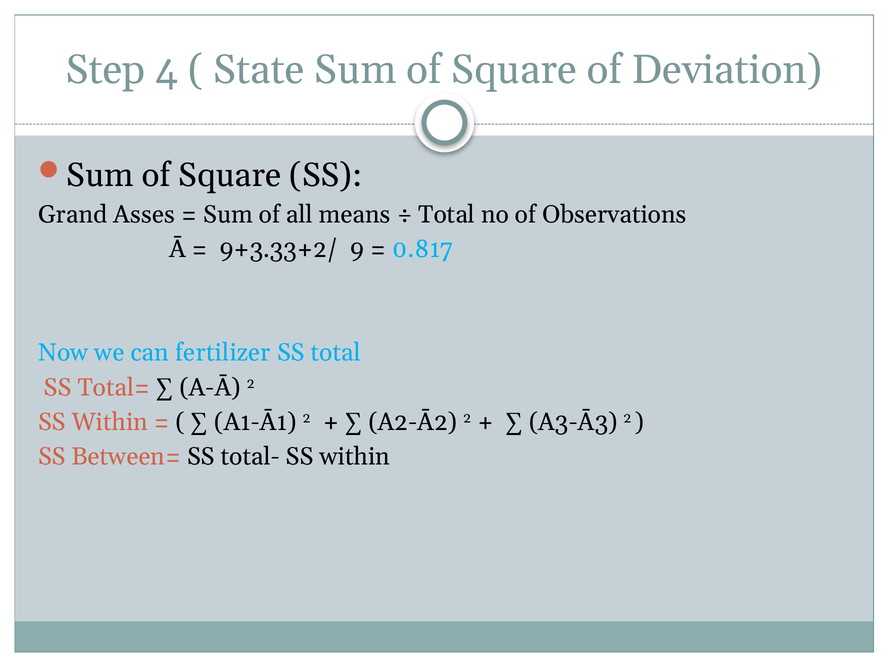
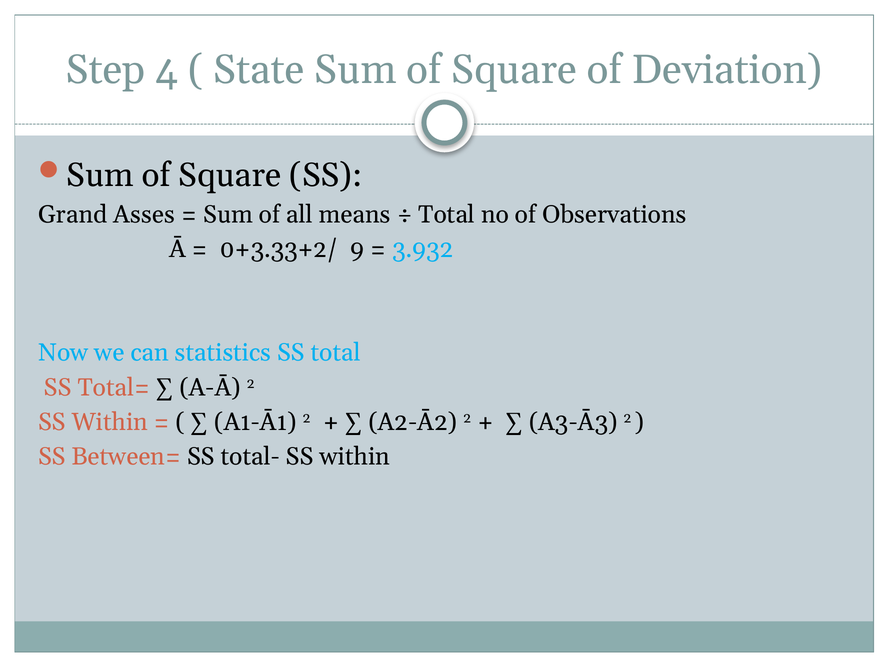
9+3.33+2/: 9+3.33+2/ -> 0+3.33+2/
0.817: 0.817 -> 3.932
fertilizer: fertilizer -> statistics
